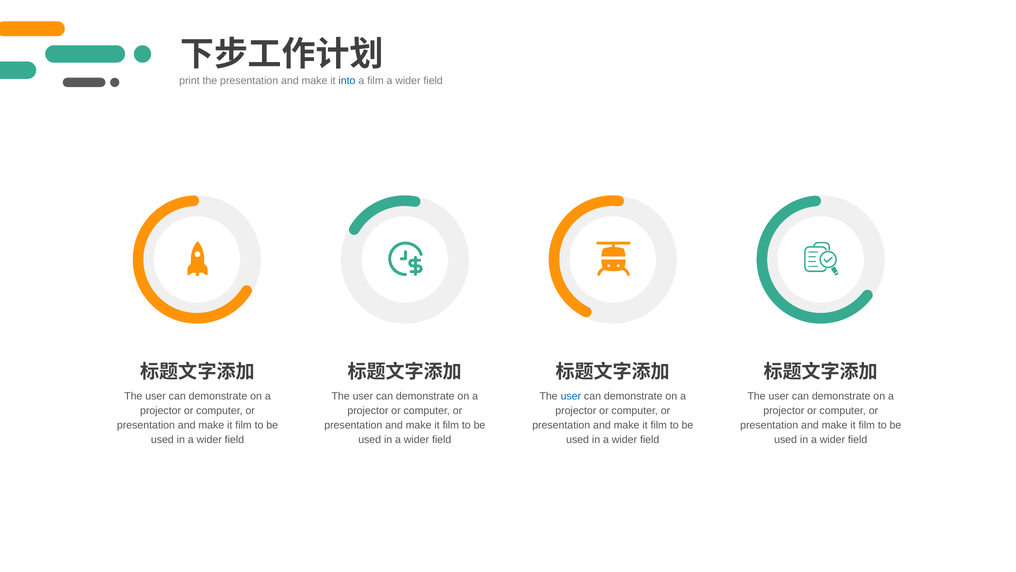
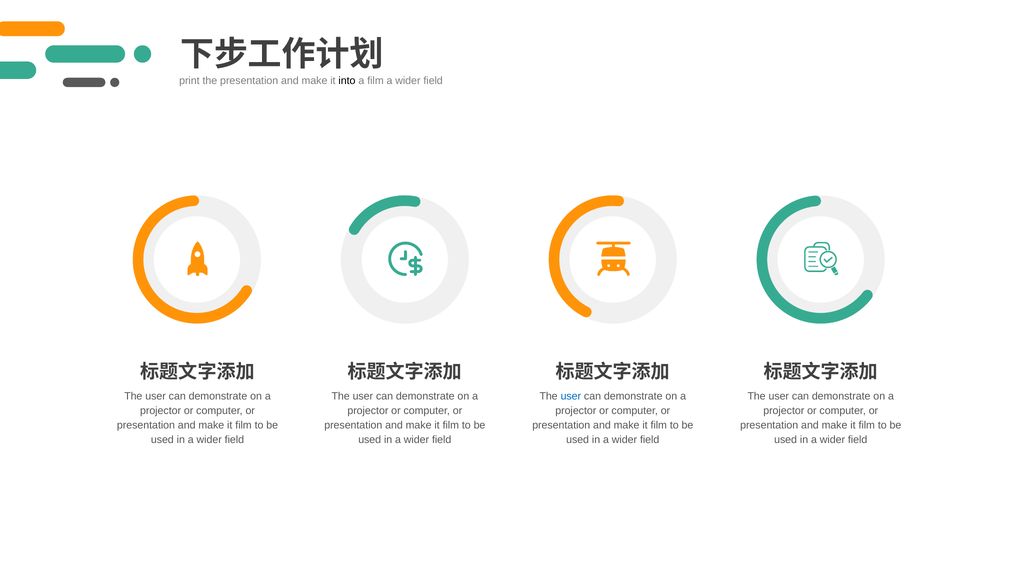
into colour: blue -> black
